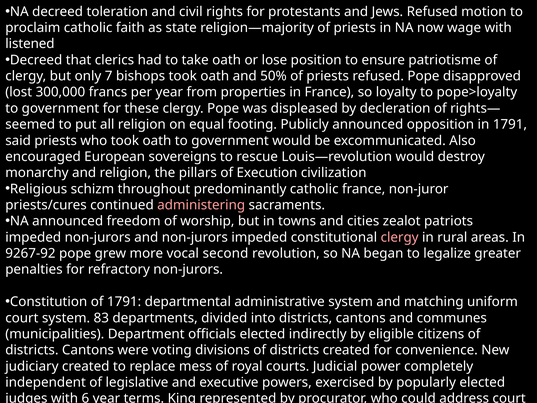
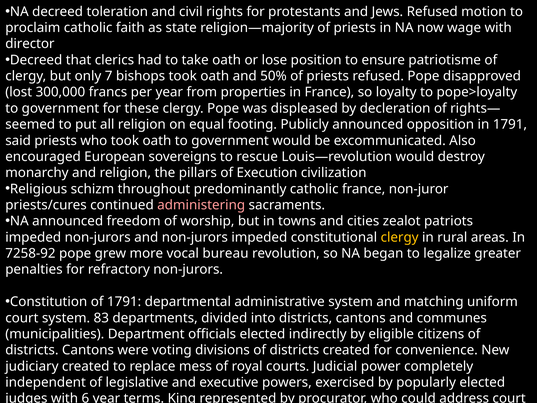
listened: listened -> director
clergy at (400, 237) colour: pink -> yellow
9267-92: 9267-92 -> 7258-92
second: second -> bureau
